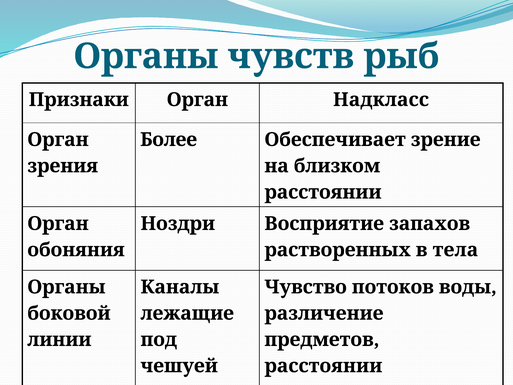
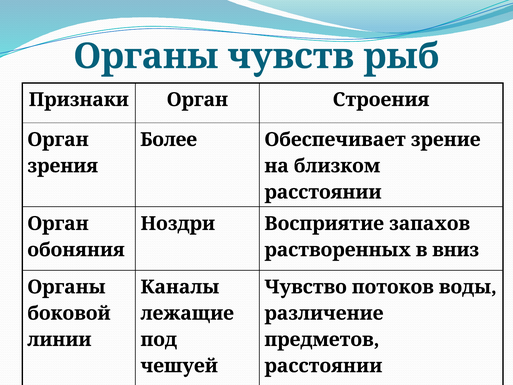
Надкласс: Надкласс -> Строения
тела: тела -> вниз
